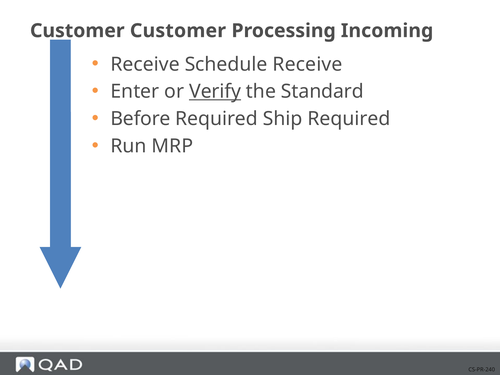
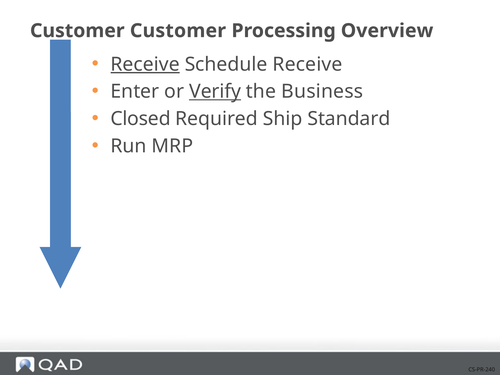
Incoming: Incoming -> Overview
Receive at (145, 64) underline: none -> present
Standard: Standard -> Business
Before: Before -> Closed
Ship Required: Required -> Standard
